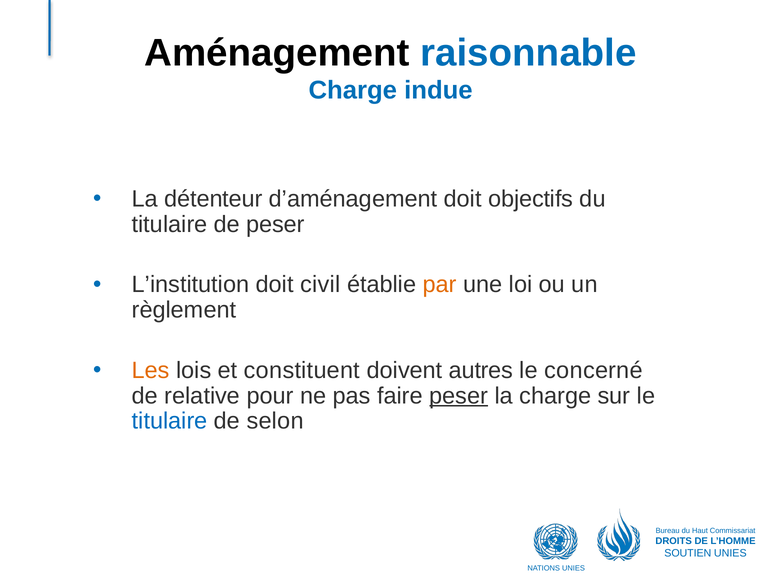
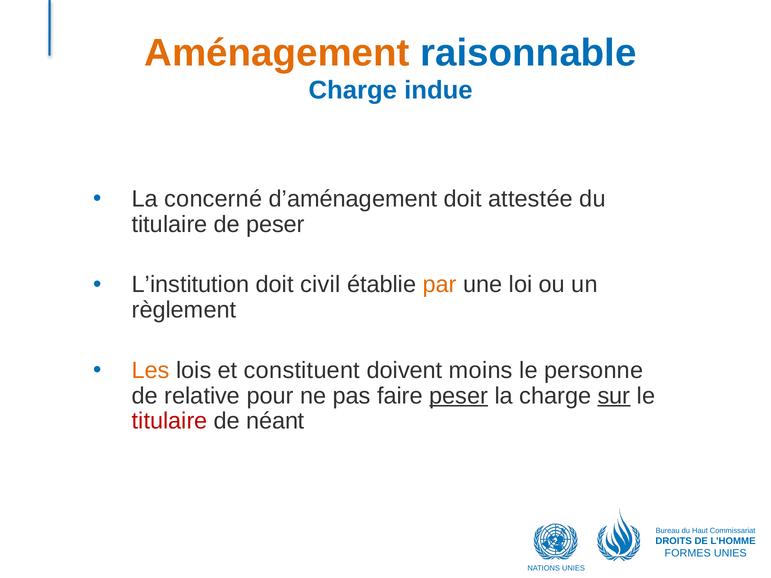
Aménagement colour: black -> orange
détenteur: détenteur -> concerné
objectifs: objectifs -> attestée
autres: autres -> moins
concerné: concerné -> personne
sur underline: none -> present
titulaire at (170, 421) colour: blue -> red
selon: selon -> néant
SOUTIEN: SOUTIEN -> FORMES
